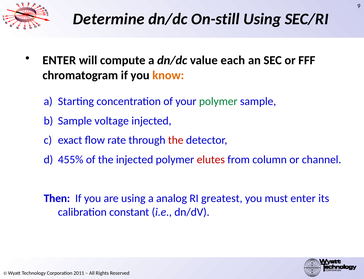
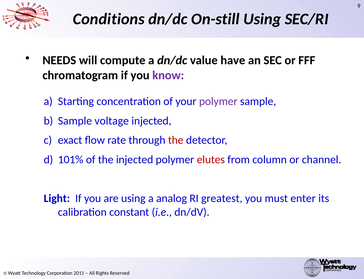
Determine: Determine -> Conditions
ENTER at (59, 60): ENTER -> NEEDS
each: each -> have
know colour: orange -> purple
polymer at (218, 101) colour: green -> purple
455%: 455% -> 101%
Then: Then -> Light
